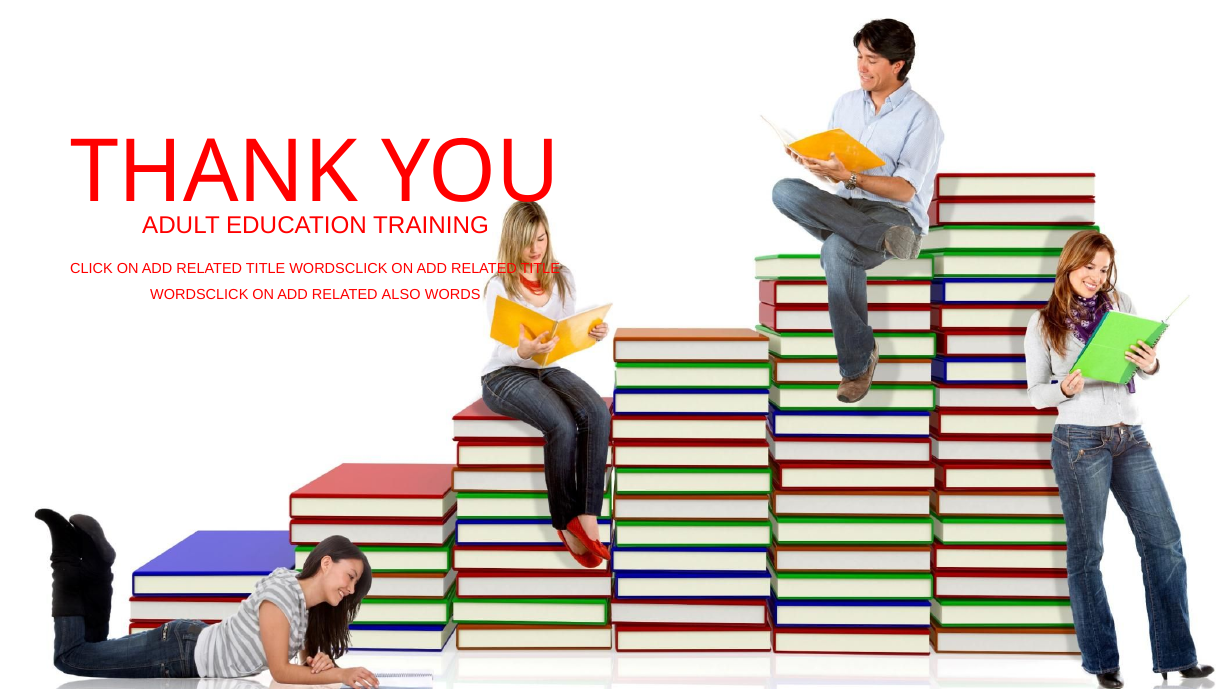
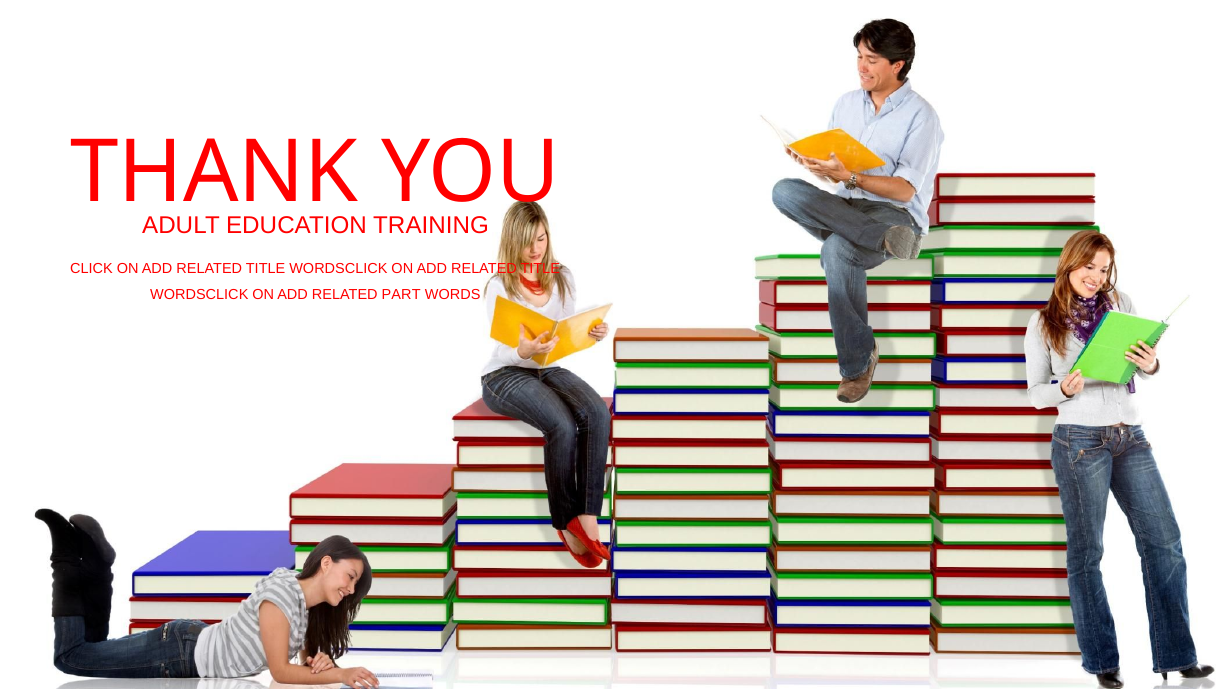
ALSO: ALSO -> PART
